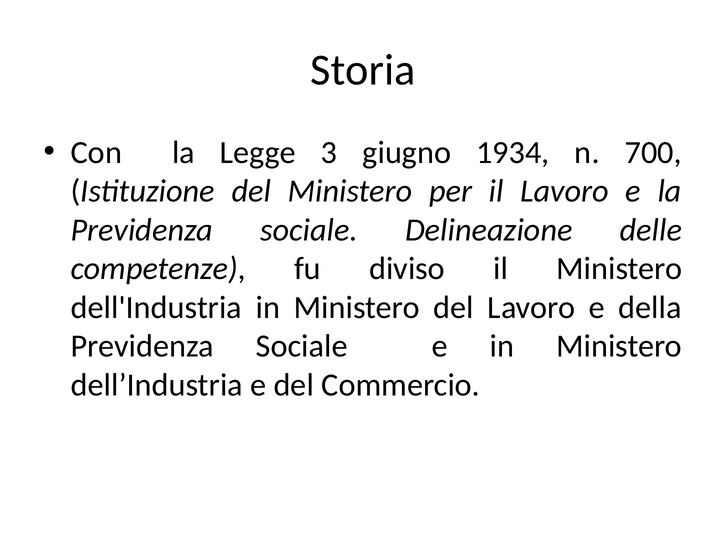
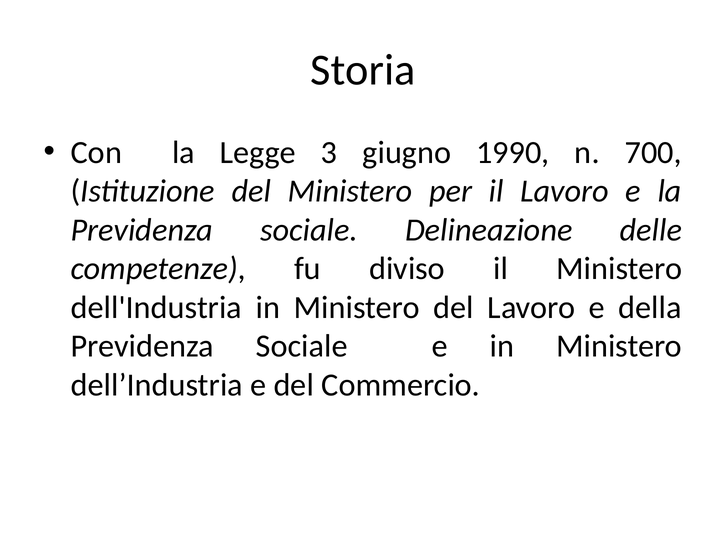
1934: 1934 -> 1990
